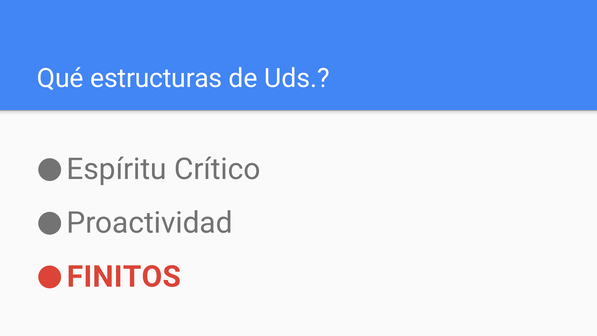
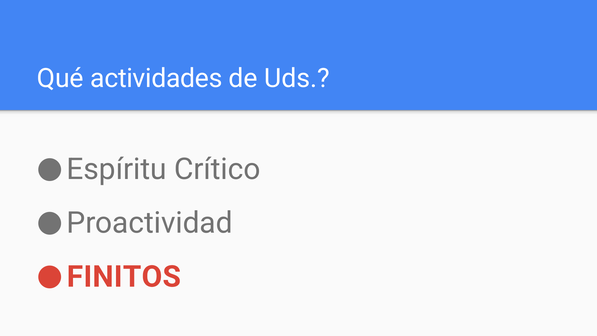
estructuras: estructuras -> actividades
